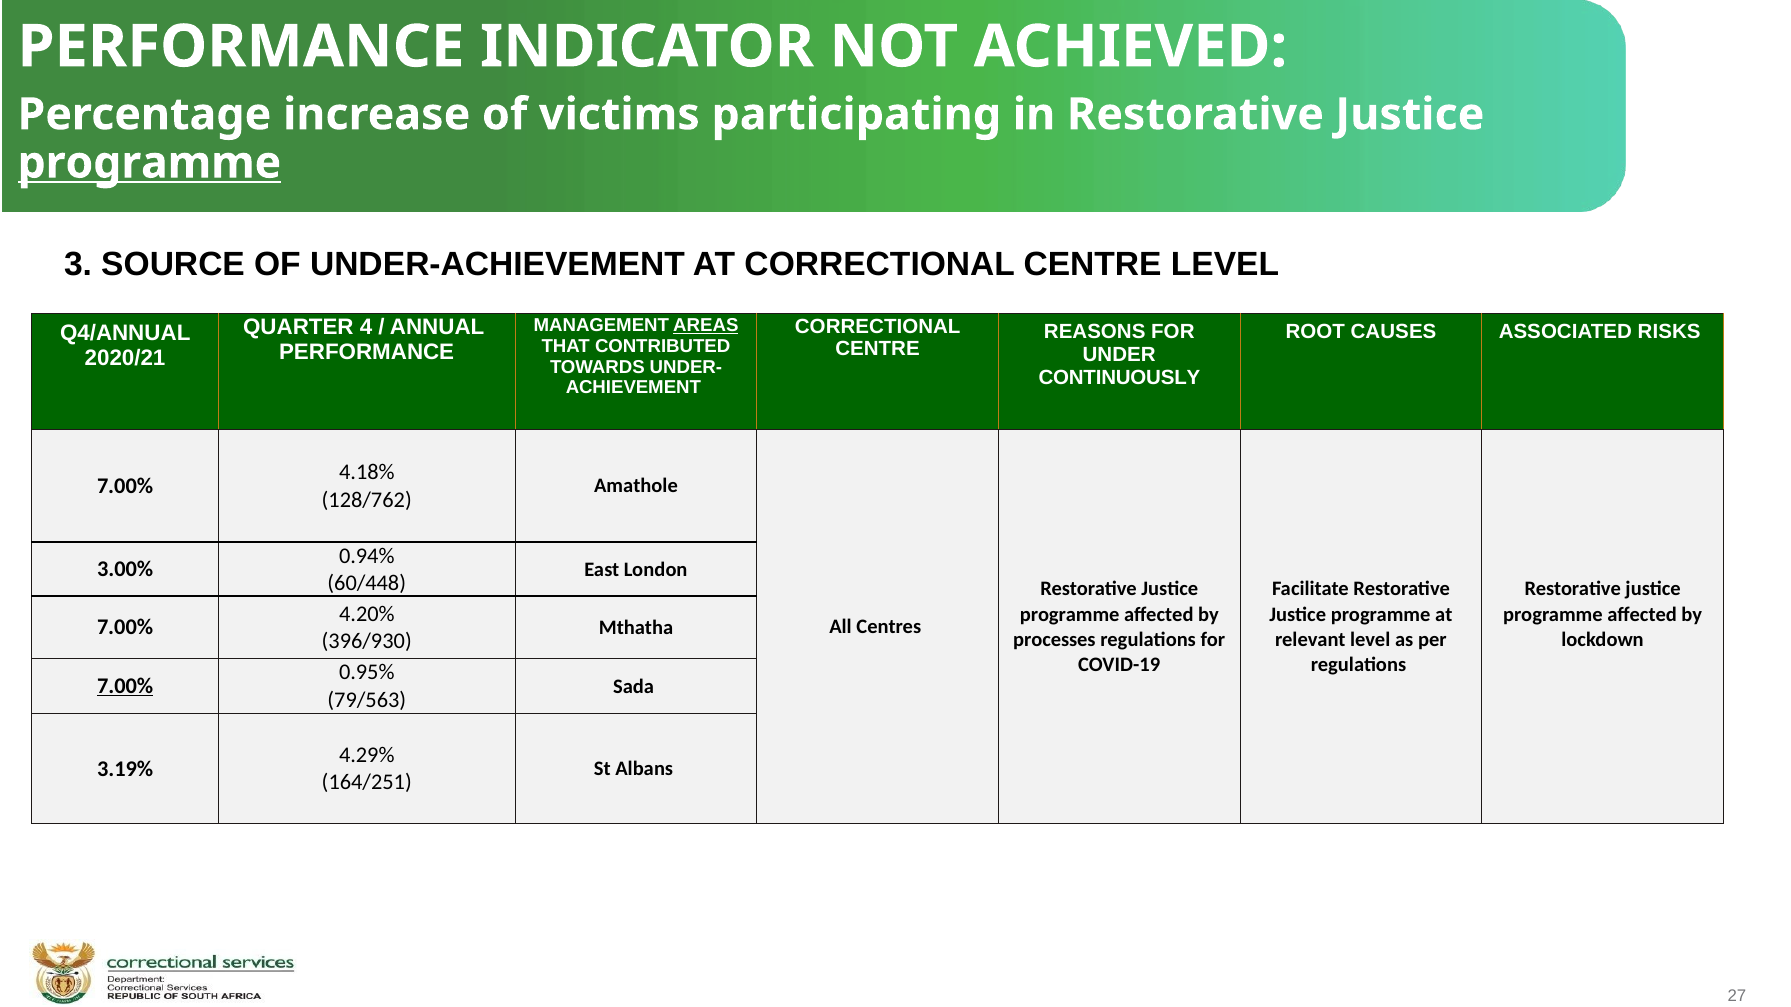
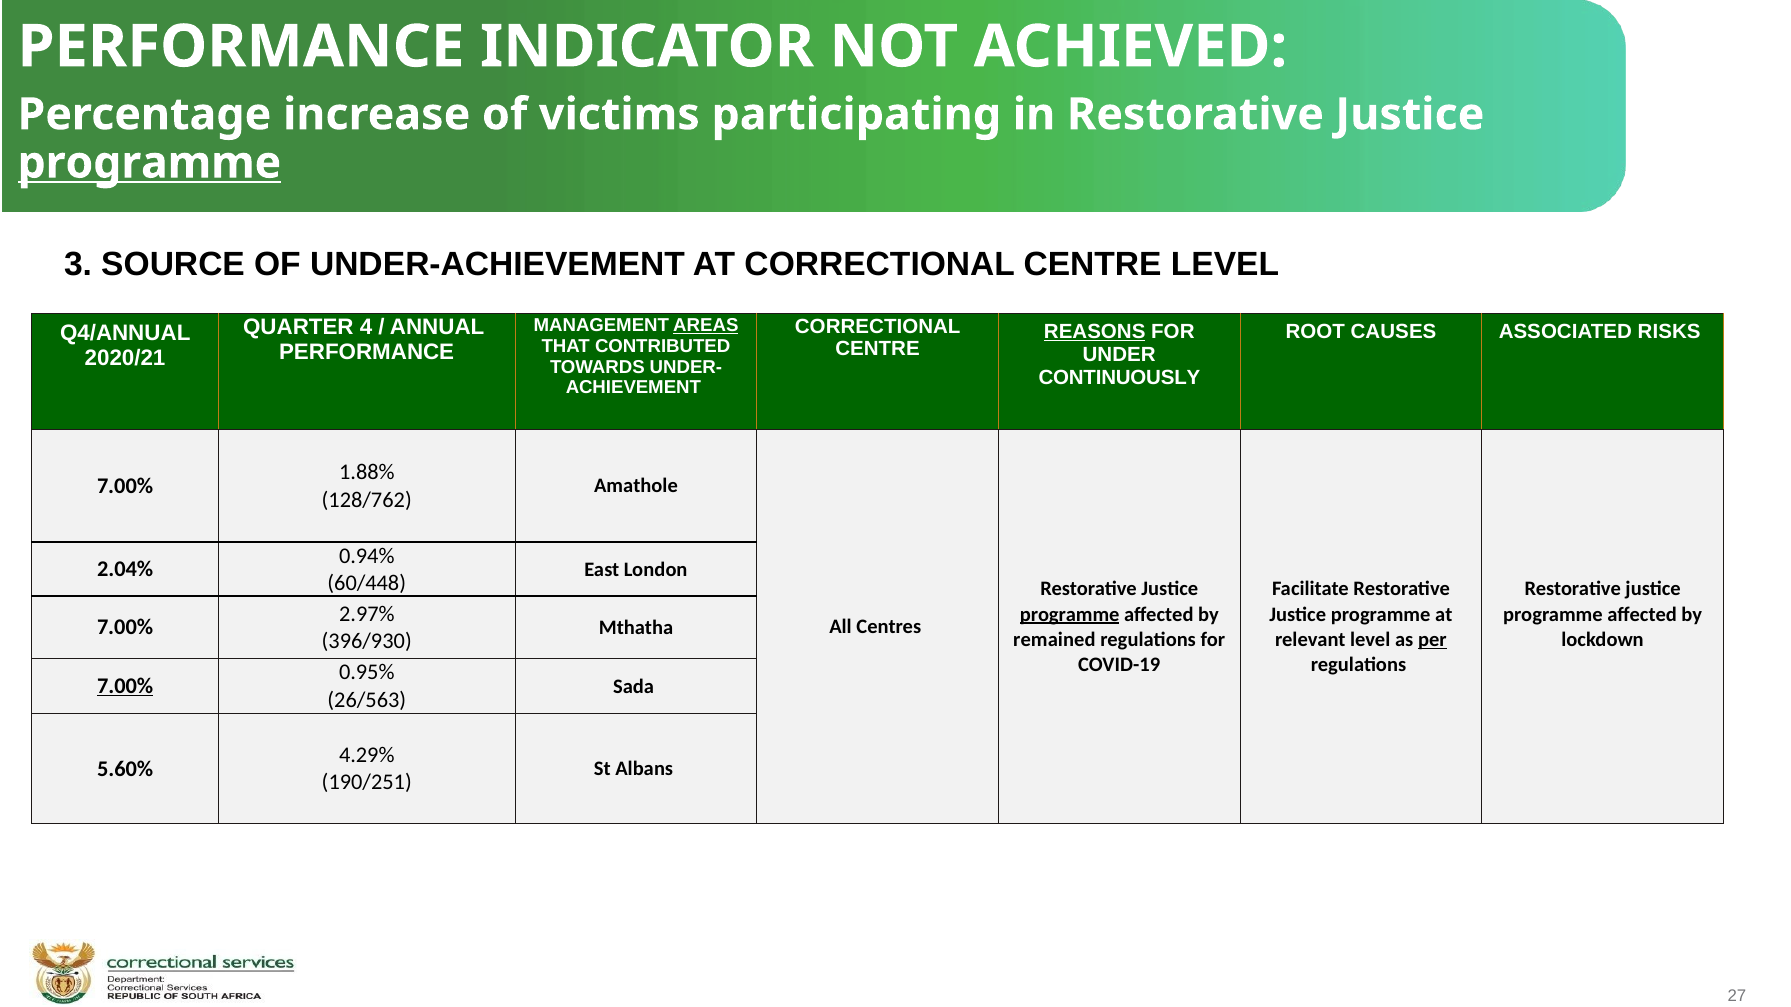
REASONS underline: none -> present
4.18%: 4.18% -> 1.88%
3.00%: 3.00% -> 2.04%
4.20%: 4.20% -> 2.97%
programme at (1070, 615) underline: none -> present
processes: processes -> remained
per underline: none -> present
79/563: 79/563 -> 26/563
3.19%: 3.19% -> 5.60%
164/251: 164/251 -> 190/251
